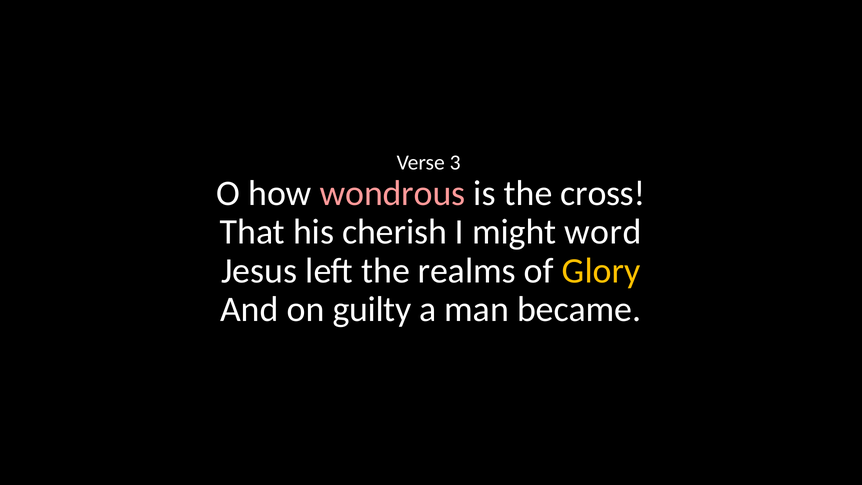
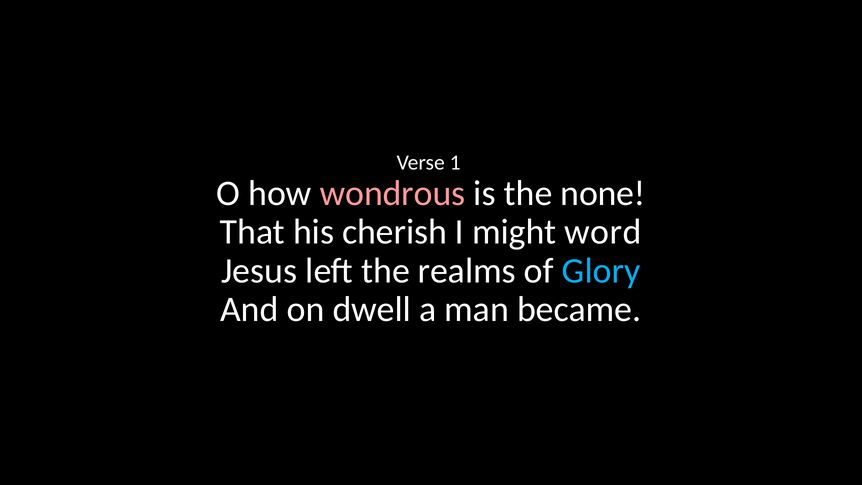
3: 3 -> 1
cross: cross -> none
Glory colour: yellow -> light blue
guilty: guilty -> dwell
